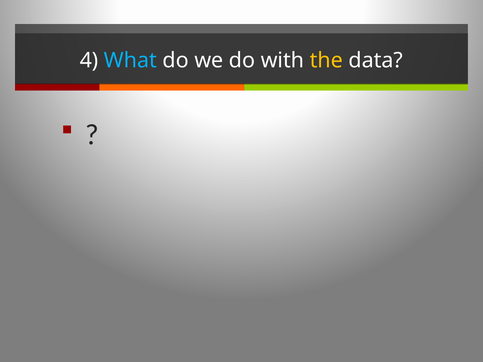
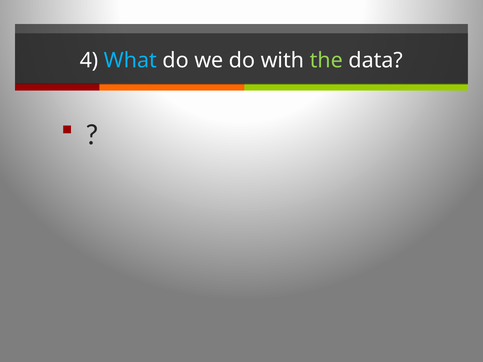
the colour: yellow -> light green
